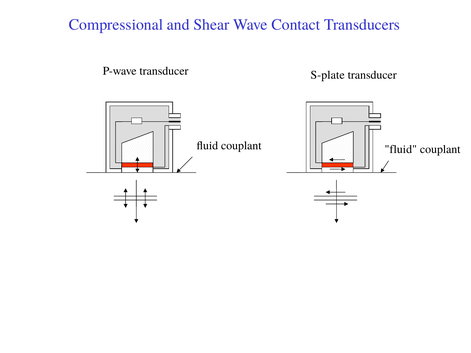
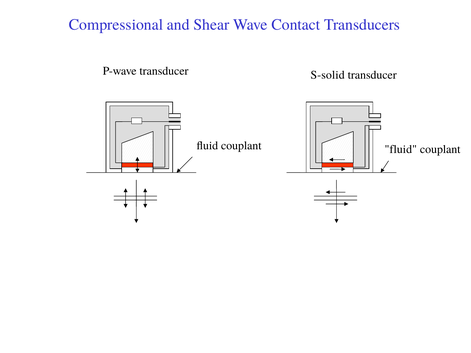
S-plate: S-plate -> S-solid
